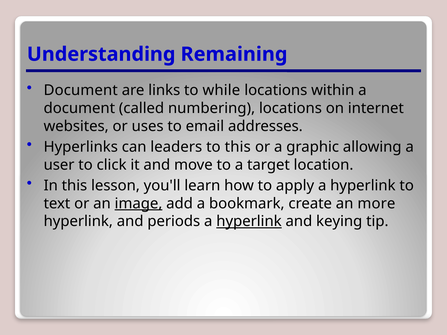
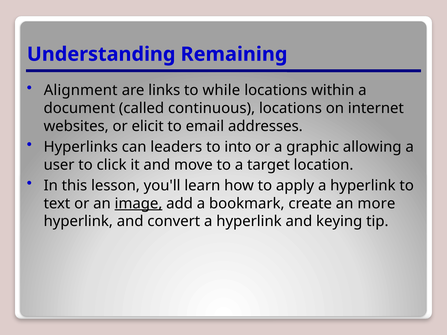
Document at (81, 90): Document -> Alignment
numbering: numbering -> continuous
uses: uses -> elicit
to this: this -> into
periods: periods -> convert
hyperlink at (249, 222) underline: present -> none
